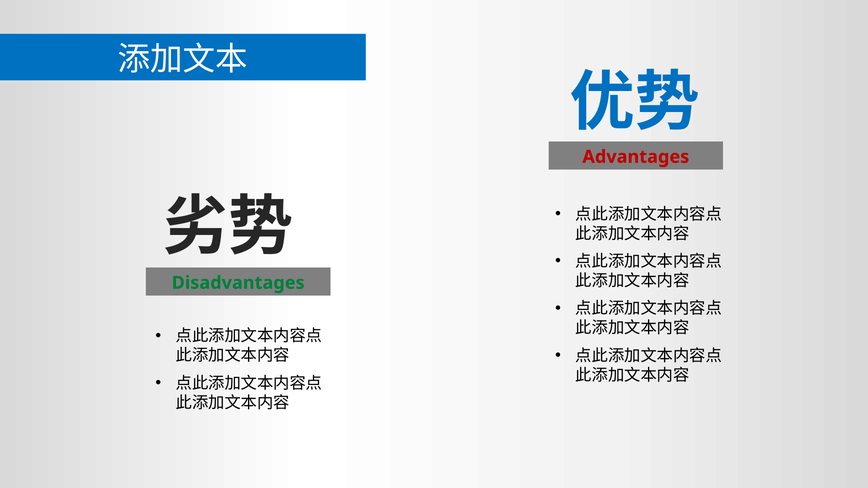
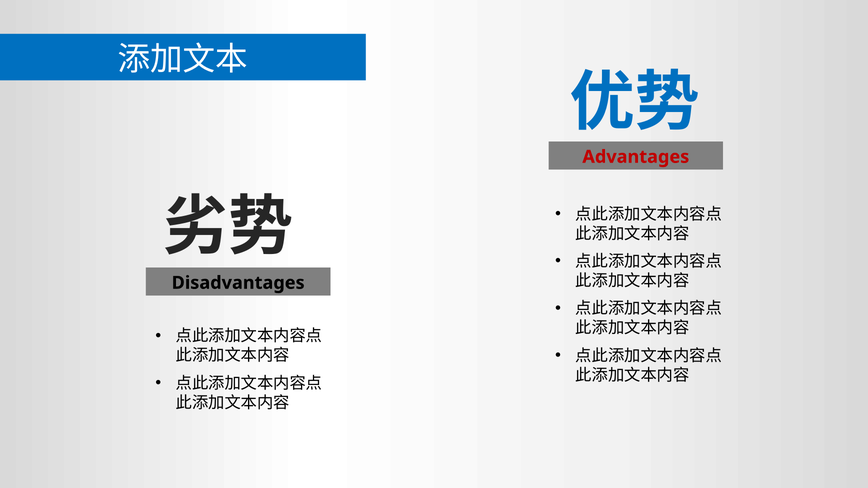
Disadvantages colour: green -> black
